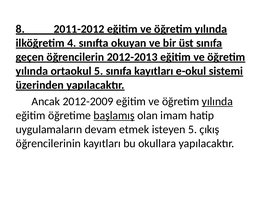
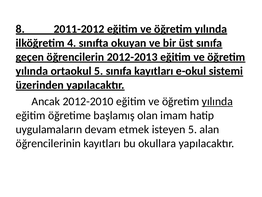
2012-2009: 2012-2009 -> 2012-2010
başlamış underline: present -> none
çıkış: çıkış -> alan
